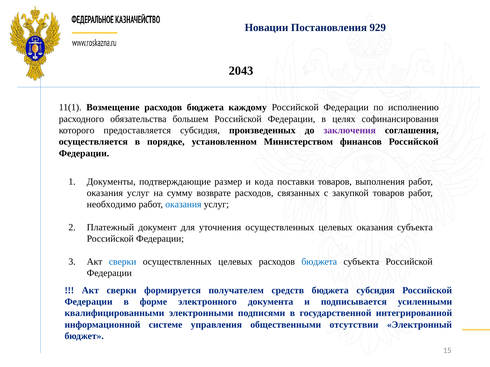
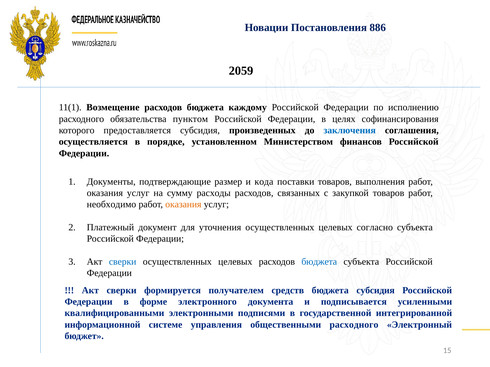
929: 929 -> 886
2043: 2043 -> 2059
большем: большем -> пунктом
заключения colour: purple -> blue
возврате: возврате -> расходы
оказания at (183, 205) colour: blue -> orange
целевых оказания: оказания -> согласно
общественными отсутствии: отсутствии -> расходного
